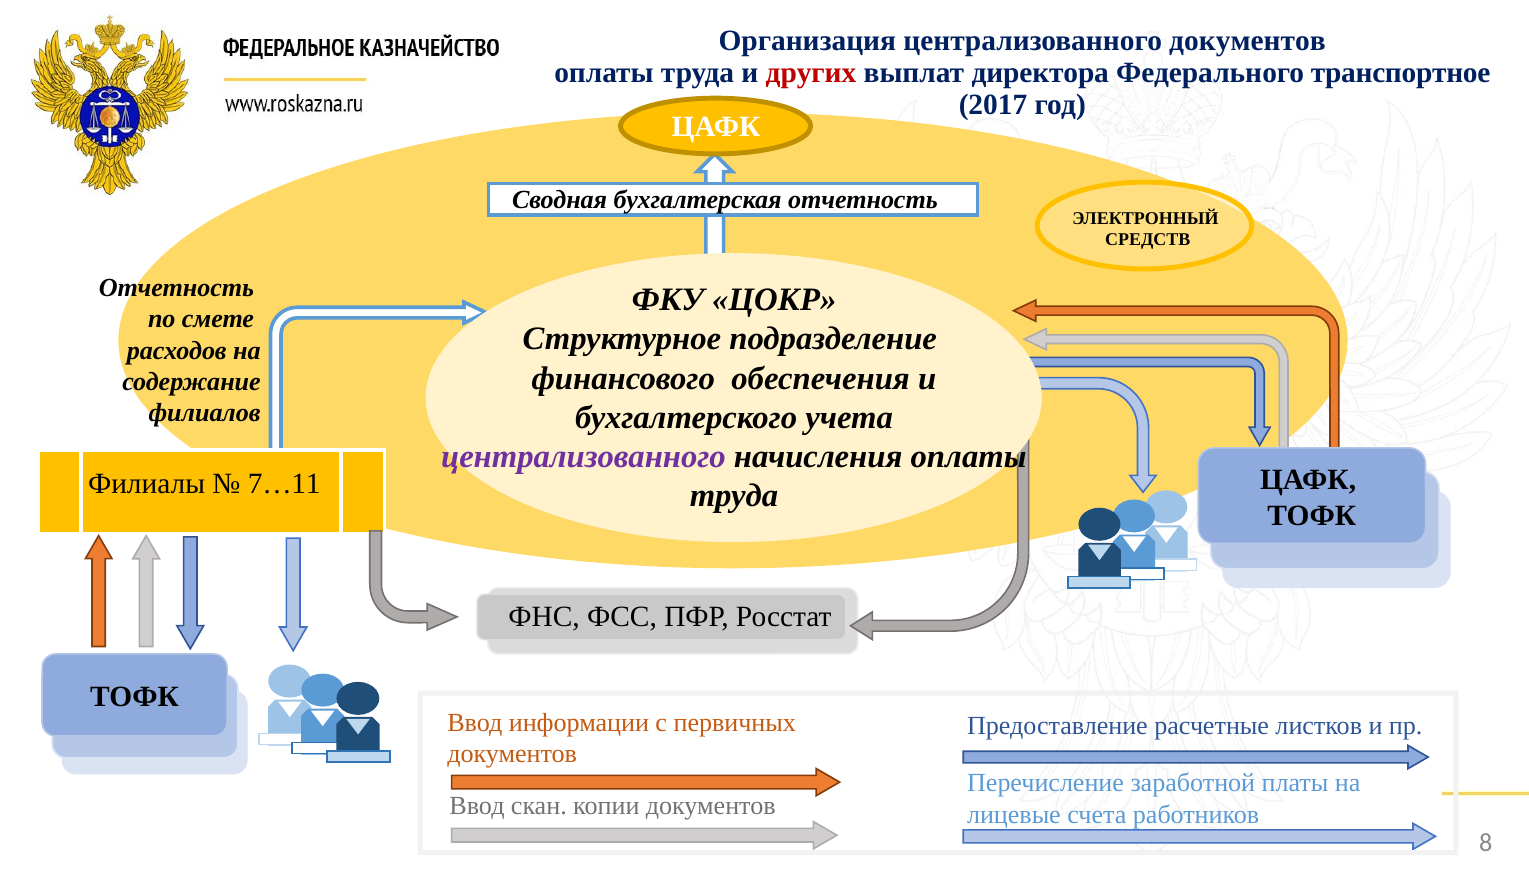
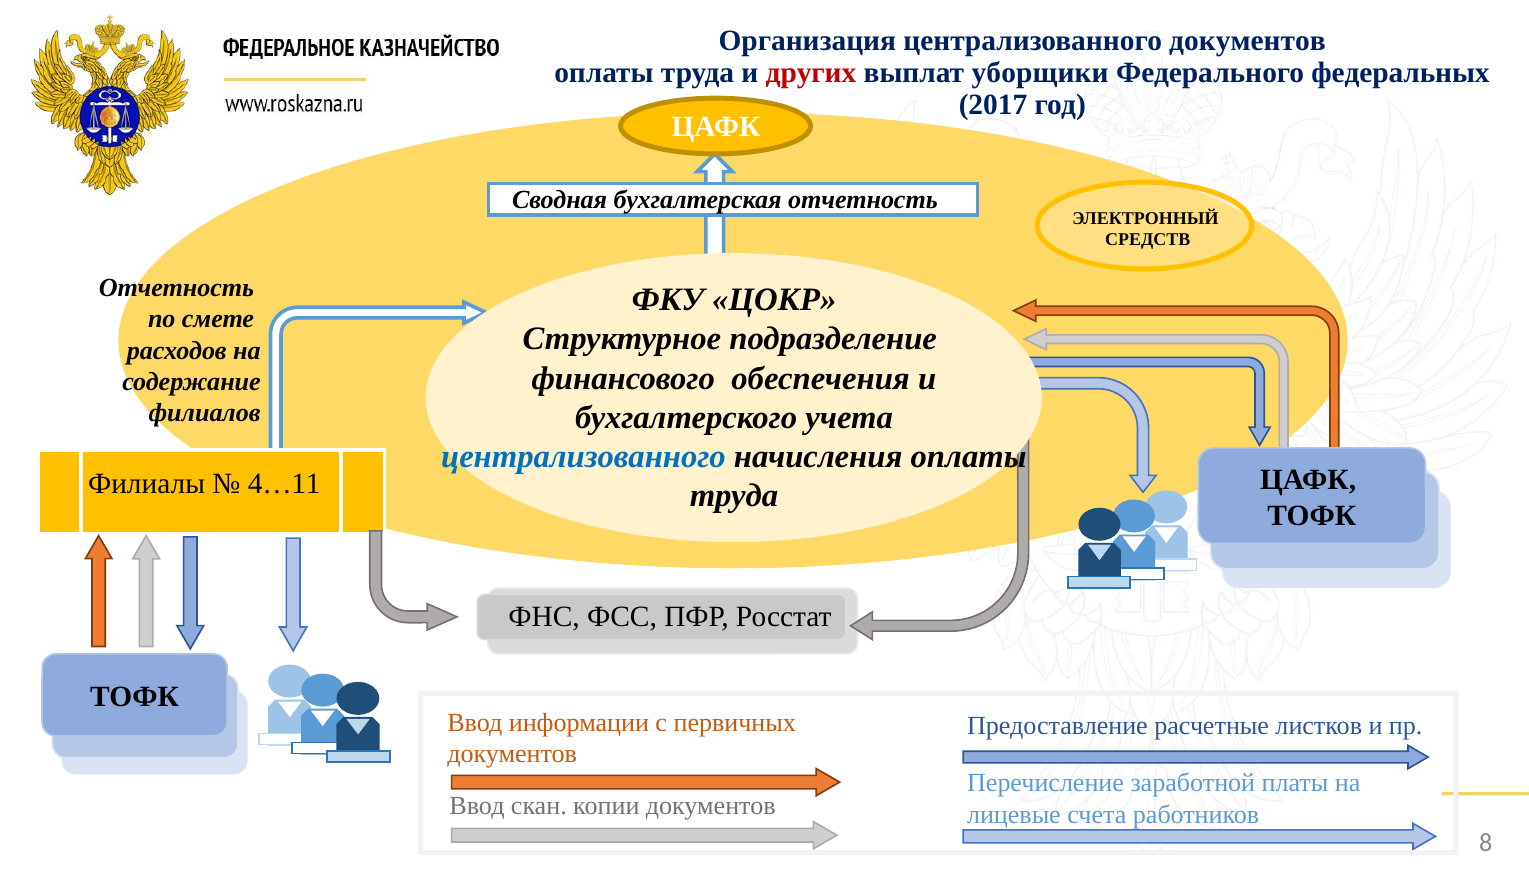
директора: директора -> уборщики
транспортное: транспортное -> федеральных
централизованного at (583, 457) colour: purple -> blue
7…11: 7…11 -> 4…11
